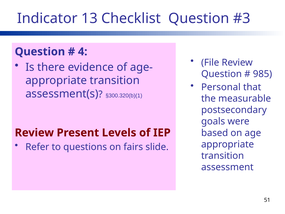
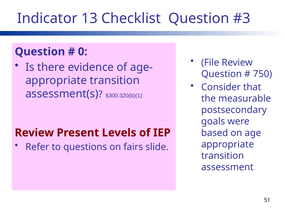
4: 4 -> 0
985: 985 -> 750
Personal: Personal -> Consider
